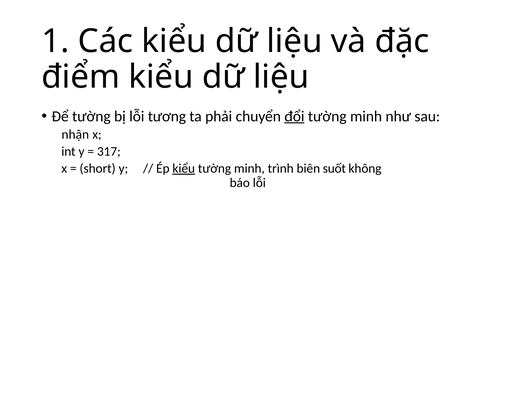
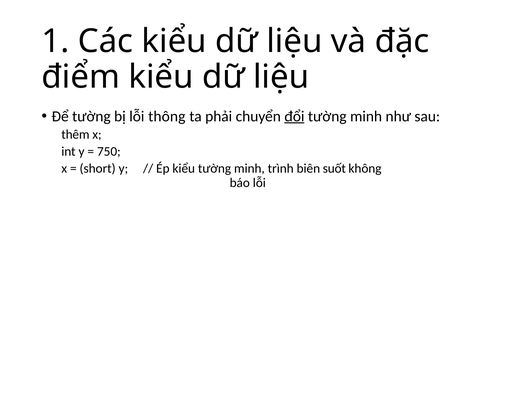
tương: tương -> thông
nhận: nhận -> thêm
317: 317 -> 750
kiểu at (184, 168) underline: present -> none
